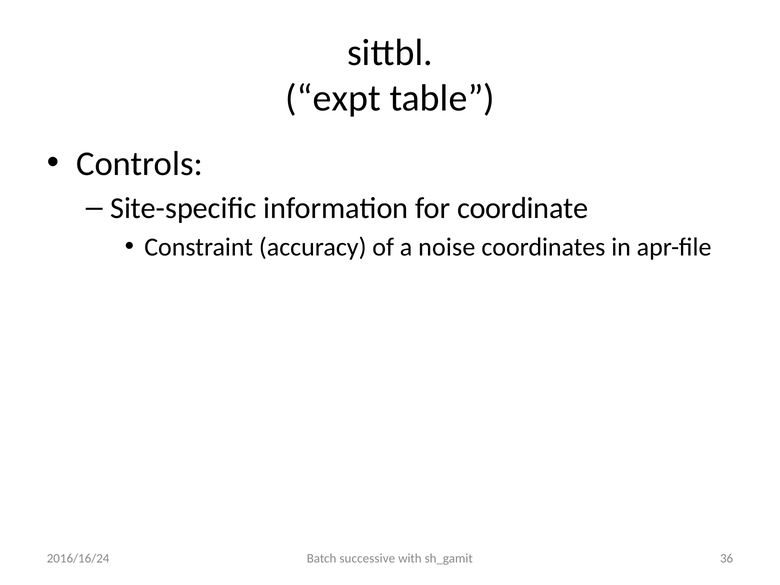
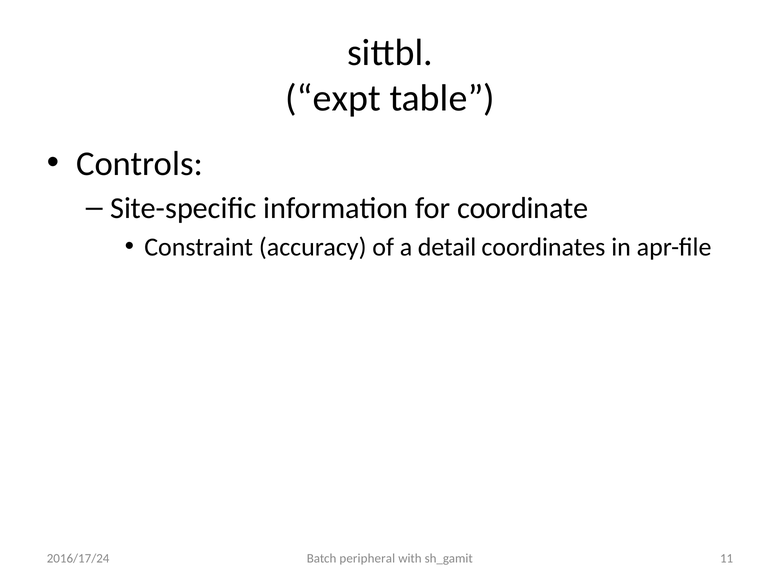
noise: noise -> detail
successive: successive -> peripheral
36: 36 -> 11
2016/16/24: 2016/16/24 -> 2016/17/24
